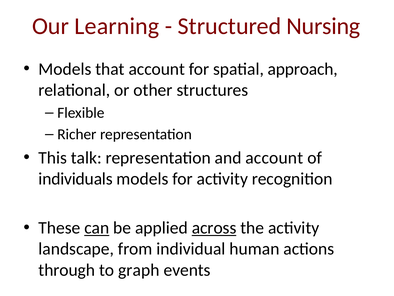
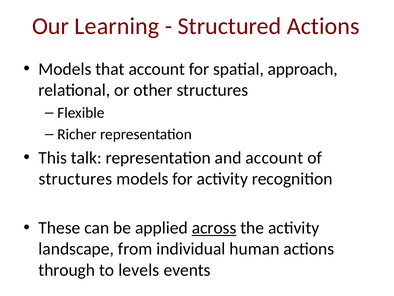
Structured Nursing: Nursing -> Actions
individuals at (76, 178): individuals -> structures
can underline: present -> none
graph: graph -> levels
